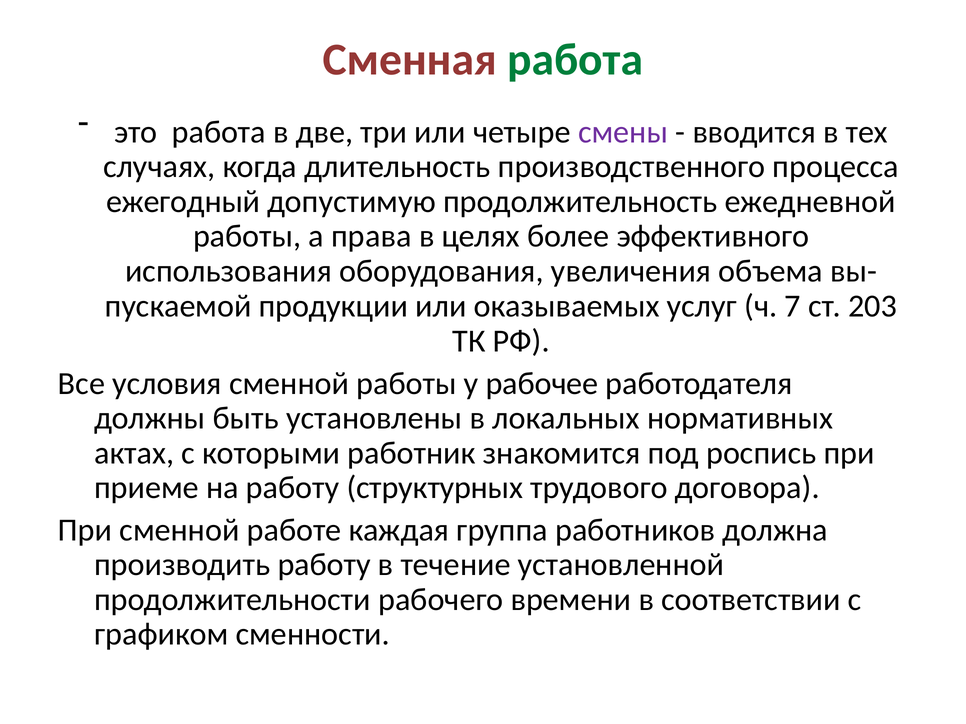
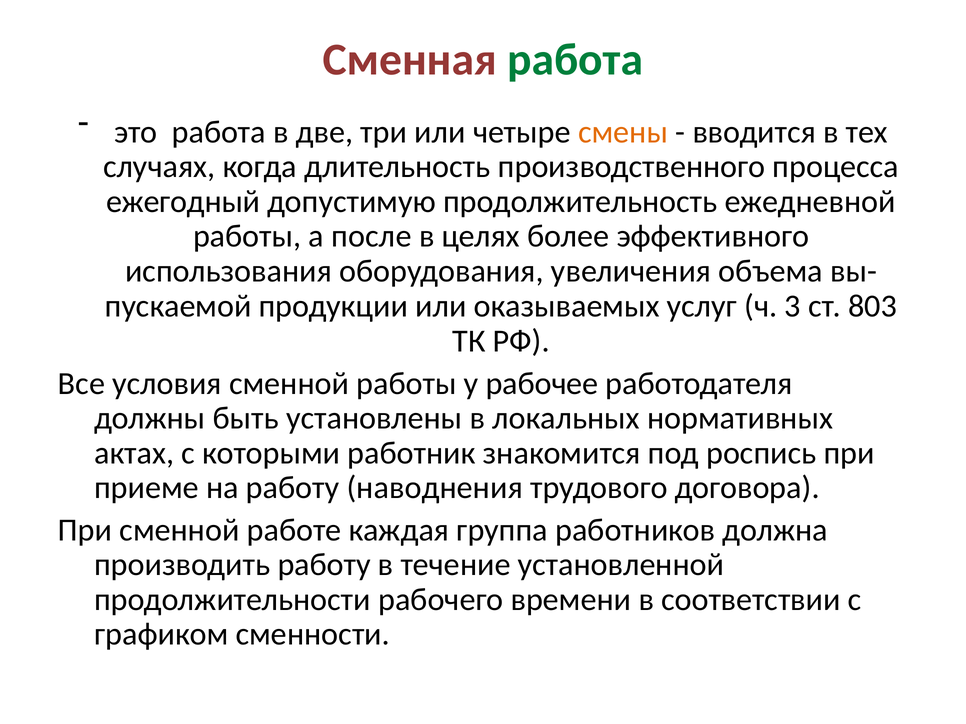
смены colour: purple -> orange
права: права -> после
7: 7 -> 3
203: 203 -> 803
структурных: структурных -> наводнения
